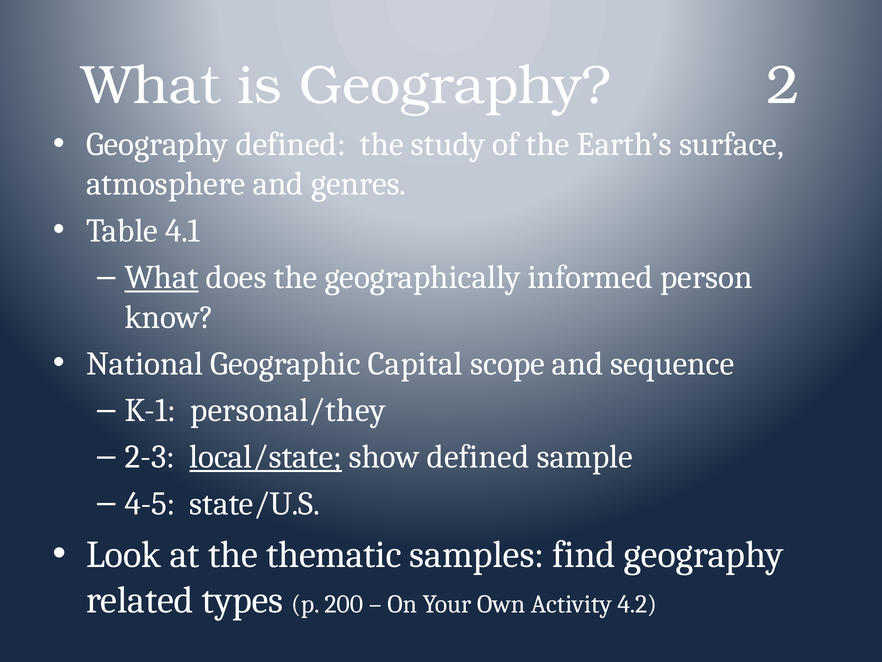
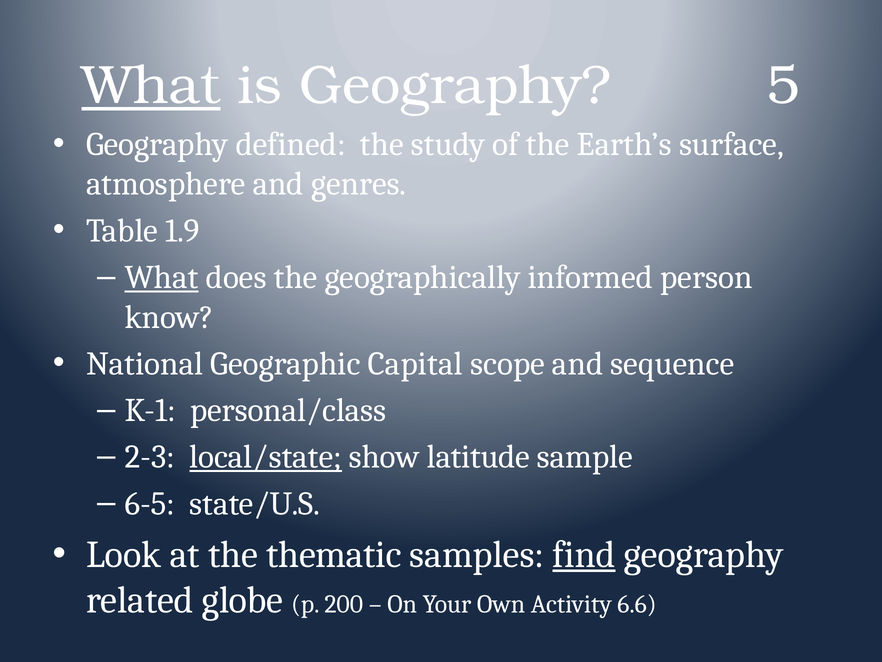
What at (151, 85) underline: none -> present
2: 2 -> 5
4.1: 4.1 -> 1.9
personal/they: personal/they -> personal/class
show defined: defined -> latitude
4-5: 4-5 -> 6-5
find underline: none -> present
types: types -> globe
4.2: 4.2 -> 6.6
